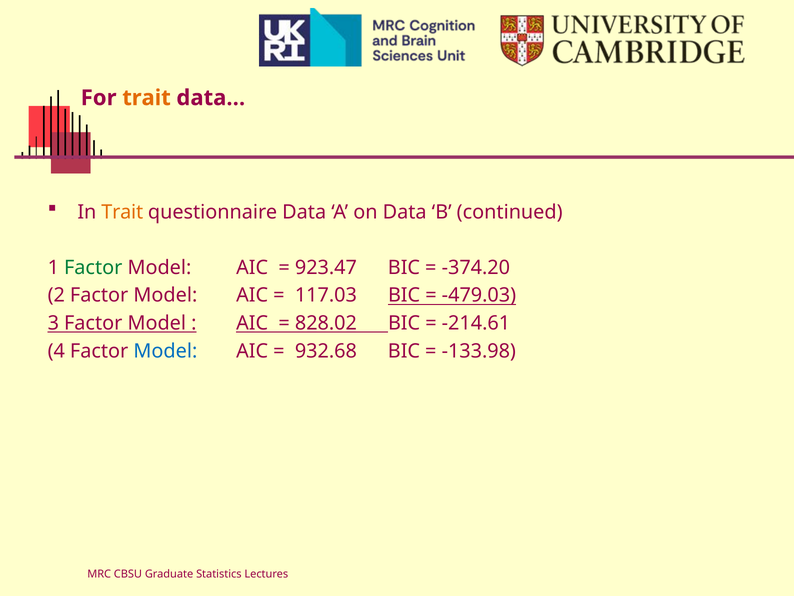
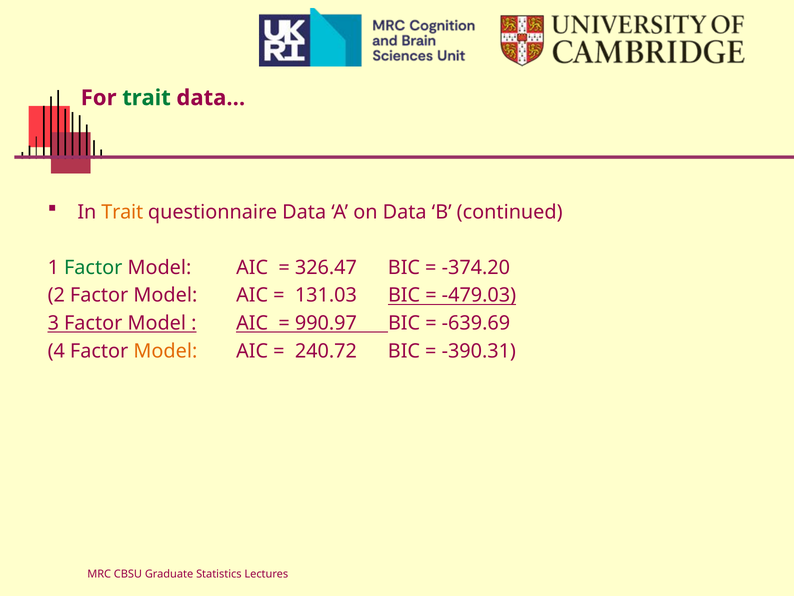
trait at (146, 98) colour: orange -> green
923.47: 923.47 -> 326.47
117.03: 117.03 -> 131.03
828.02: 828.02 -> 990.97
-214.61: -214.61 -> -639.69
Model at (165, 351) colour: blue -> orange
932.68: 932.68 -> 240.72
-133.98: -133.98 -> -390.31
